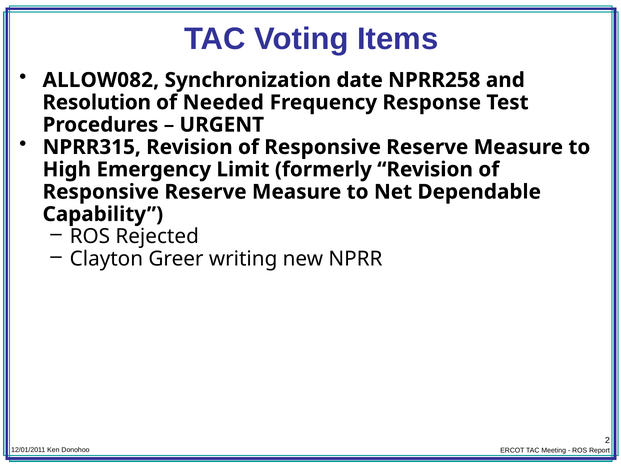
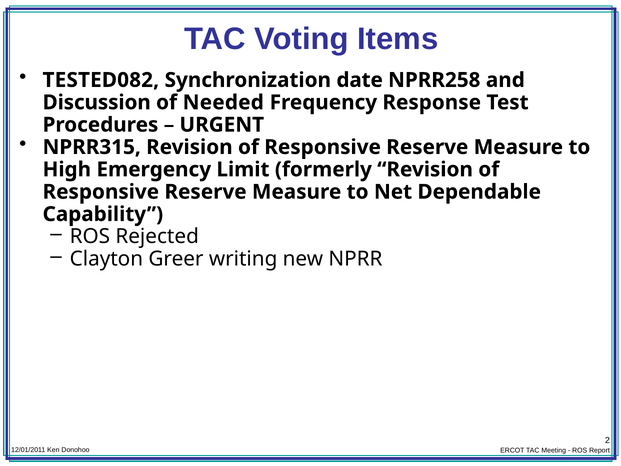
ALLOW082: ALLOW082 -> TESTED082
Resolution: Resolution -> Discussion
